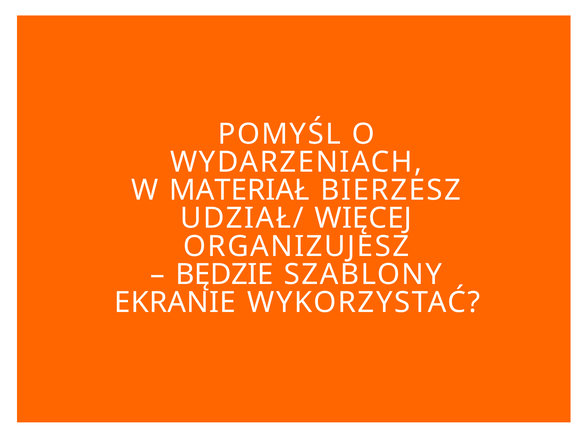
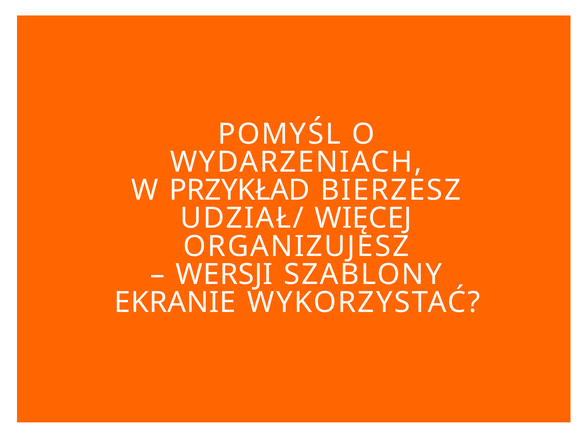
MATERIAŁ: MATERIAŁ -> PRZYKŁAD
BĘDZIE: BĘDZIE -> WERSJI
